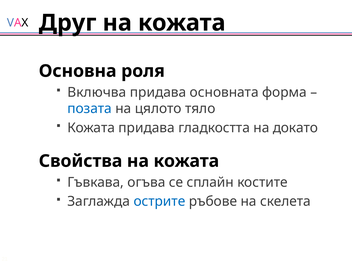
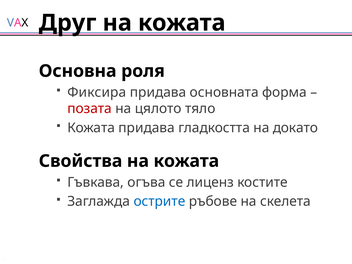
Включва: Включва -> Фиксира
позата colour: blue -> red
сплайн: сплайн -> лиценз
